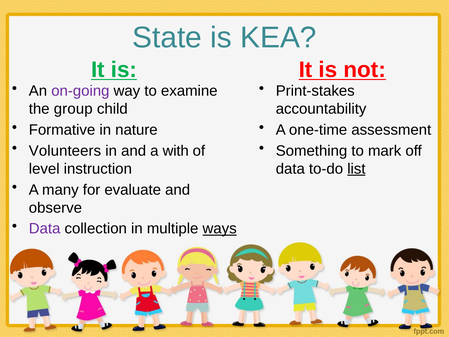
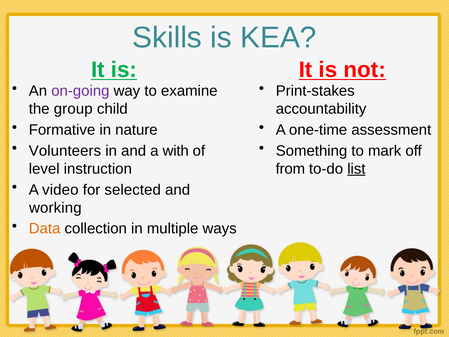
State: State -> Skills
data at (290, 169): data -> from
many: many -> video
evaluate: evaluate -> selected
observe: observe -> working
Data at (45, 229) colour: purple -> orange
ways underline: present -> none
